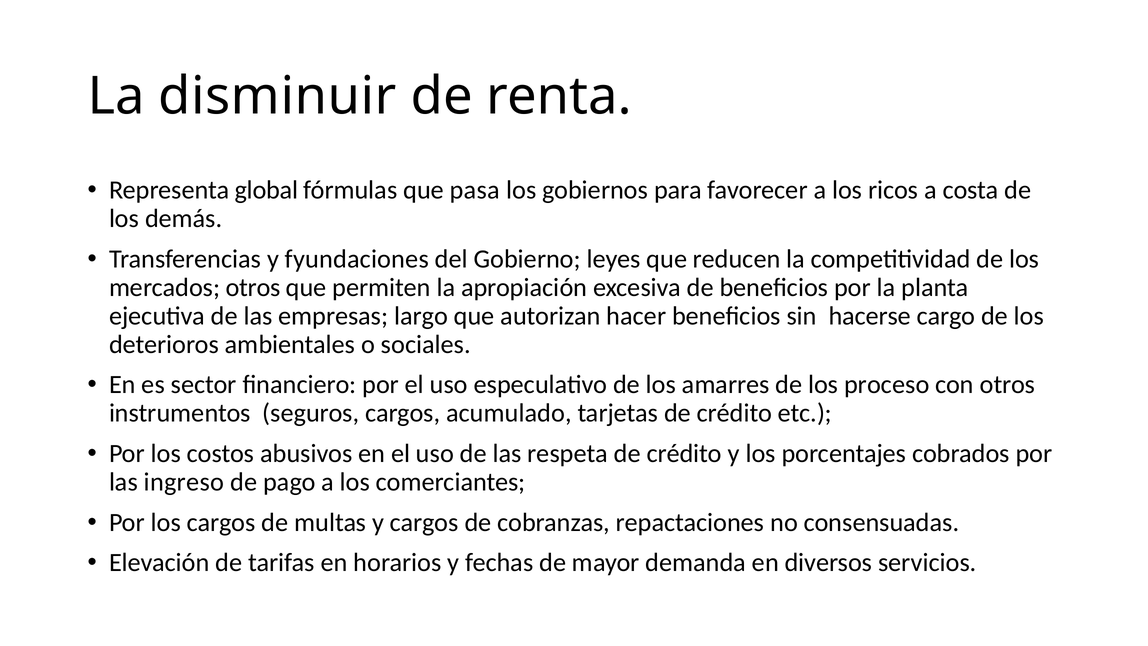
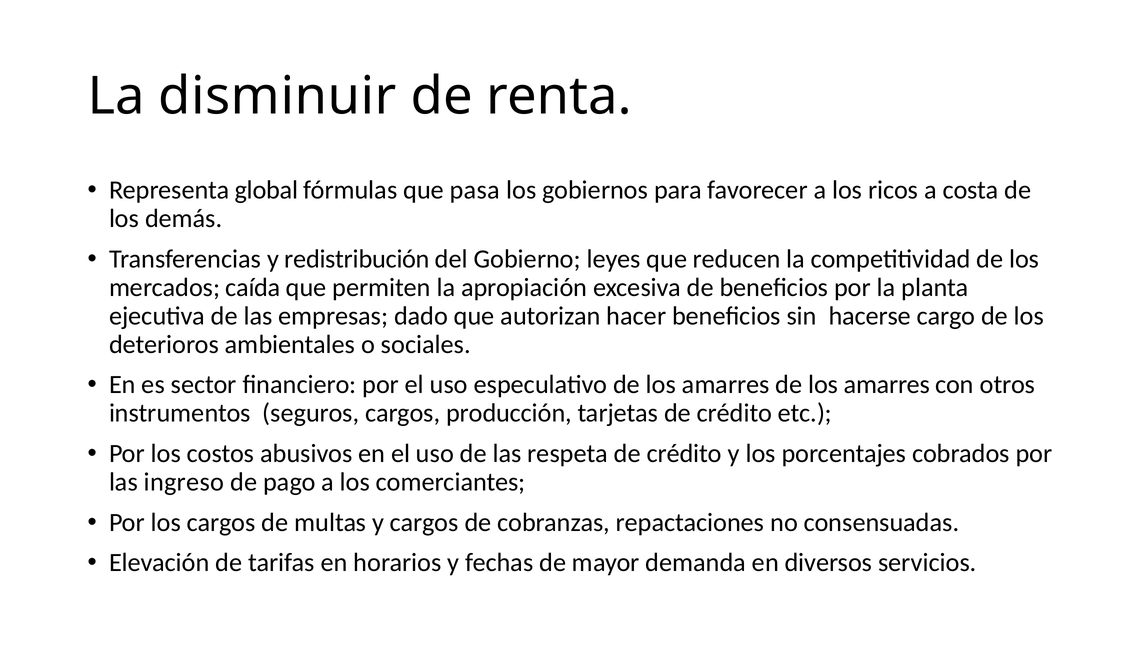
fyundaciones: fyundaciones -> redistribución
mercados otros: otros -> caída
largo: largo -> dado
amarres de los proceso: proceso -> amarres
acumulado: acumulado -> producción
